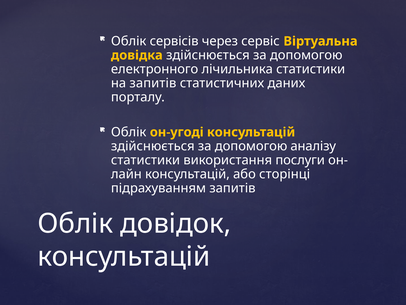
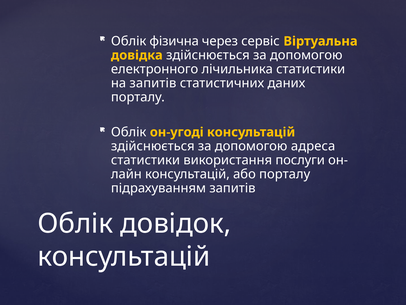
сервісів: сервісів -> фізична
аналізу: аналізу -> адреса
або сторінці: сторінці -> порталу
